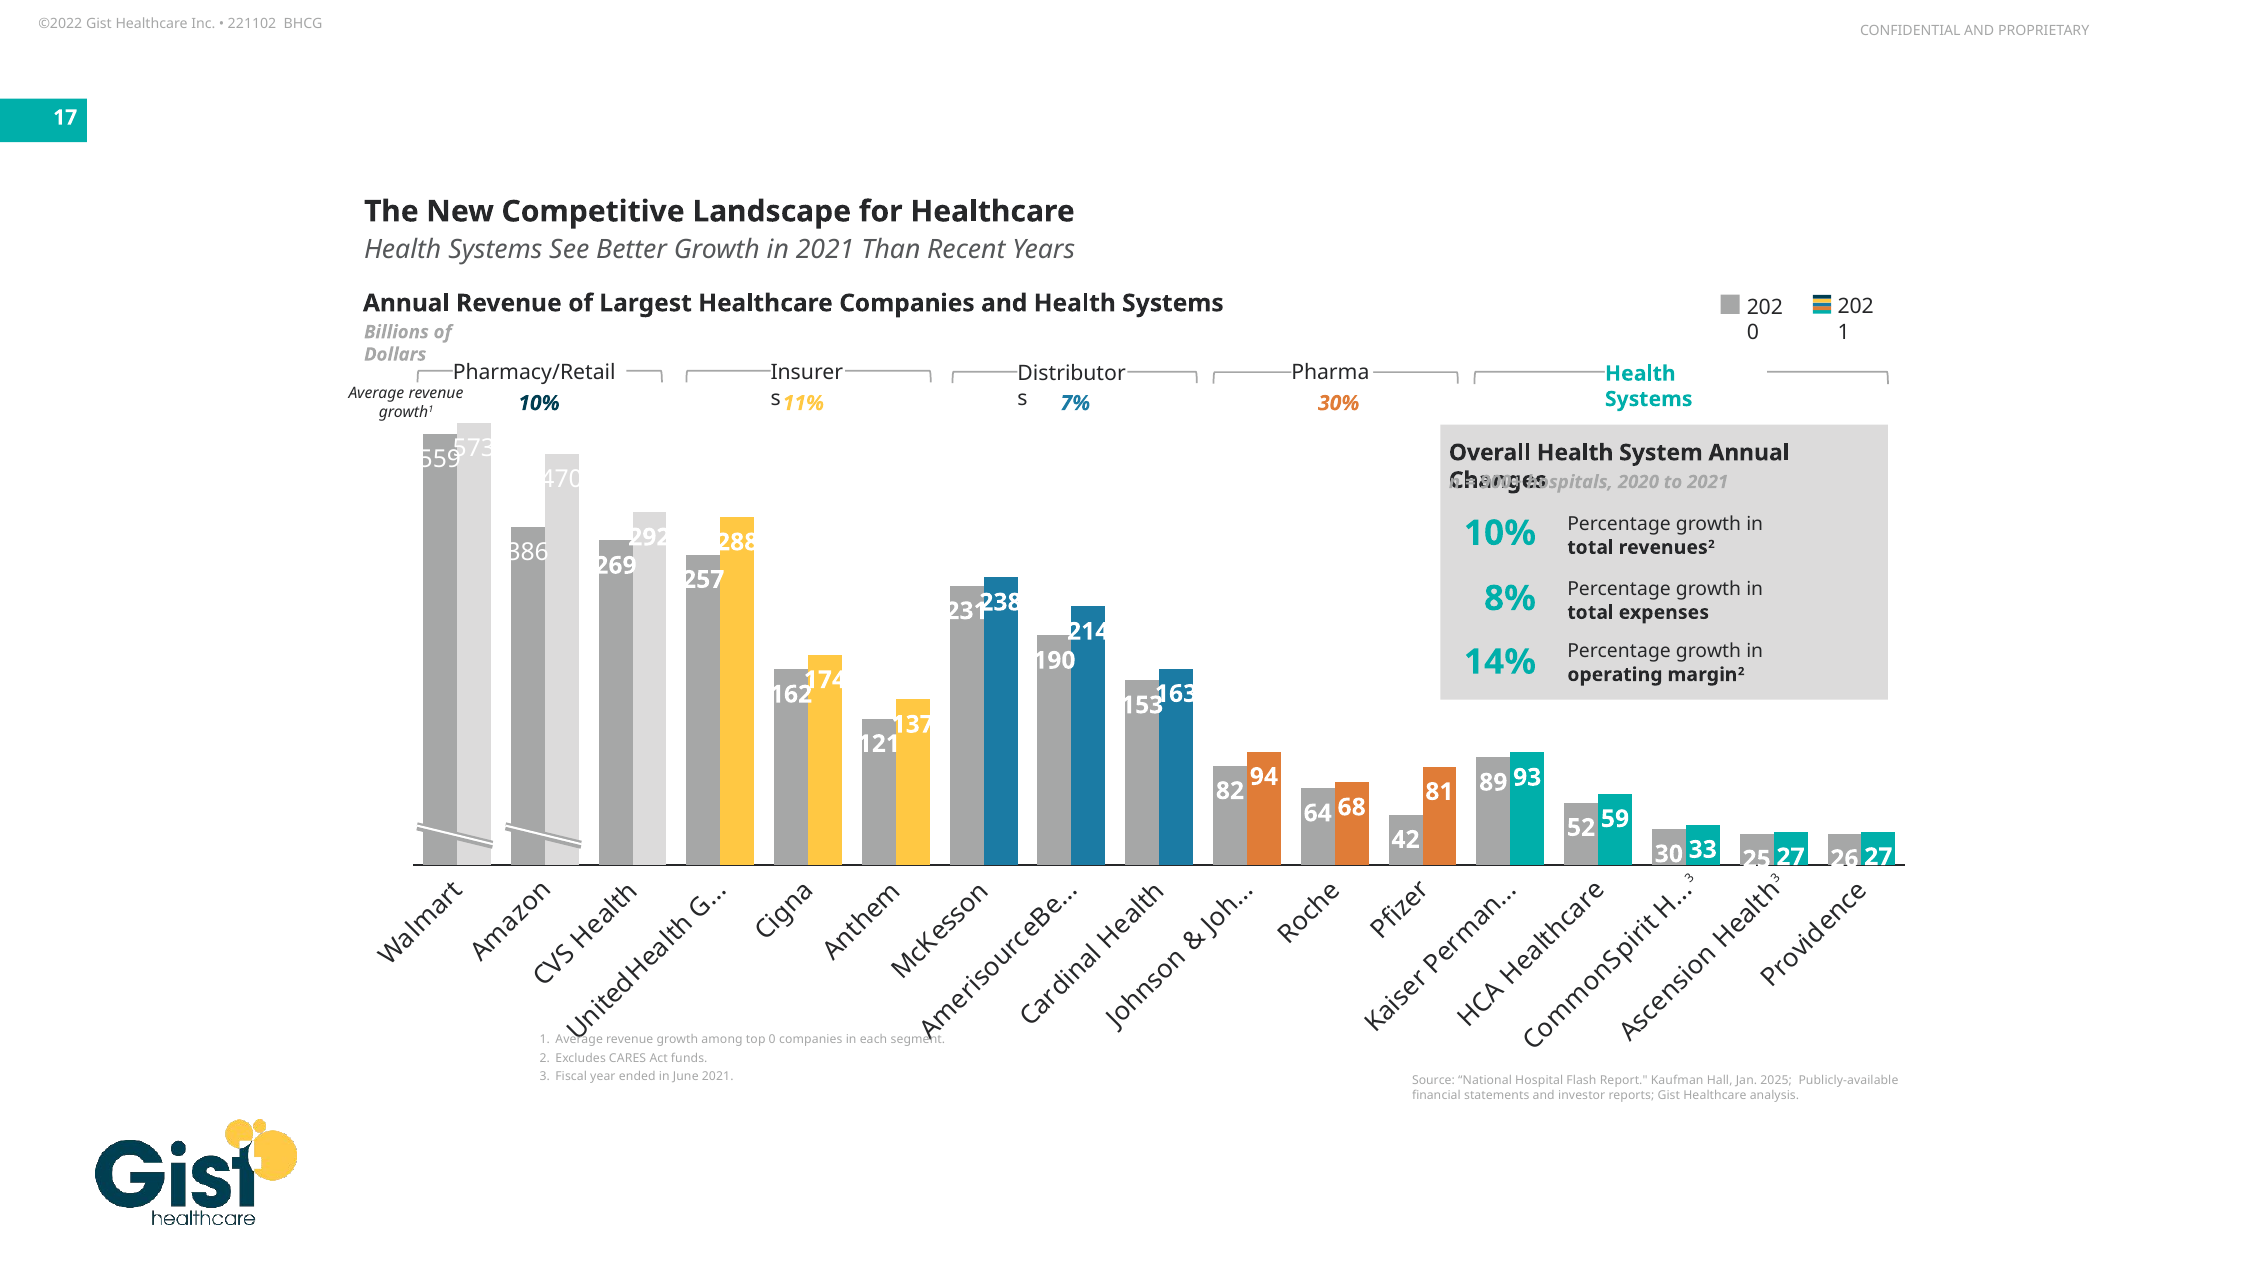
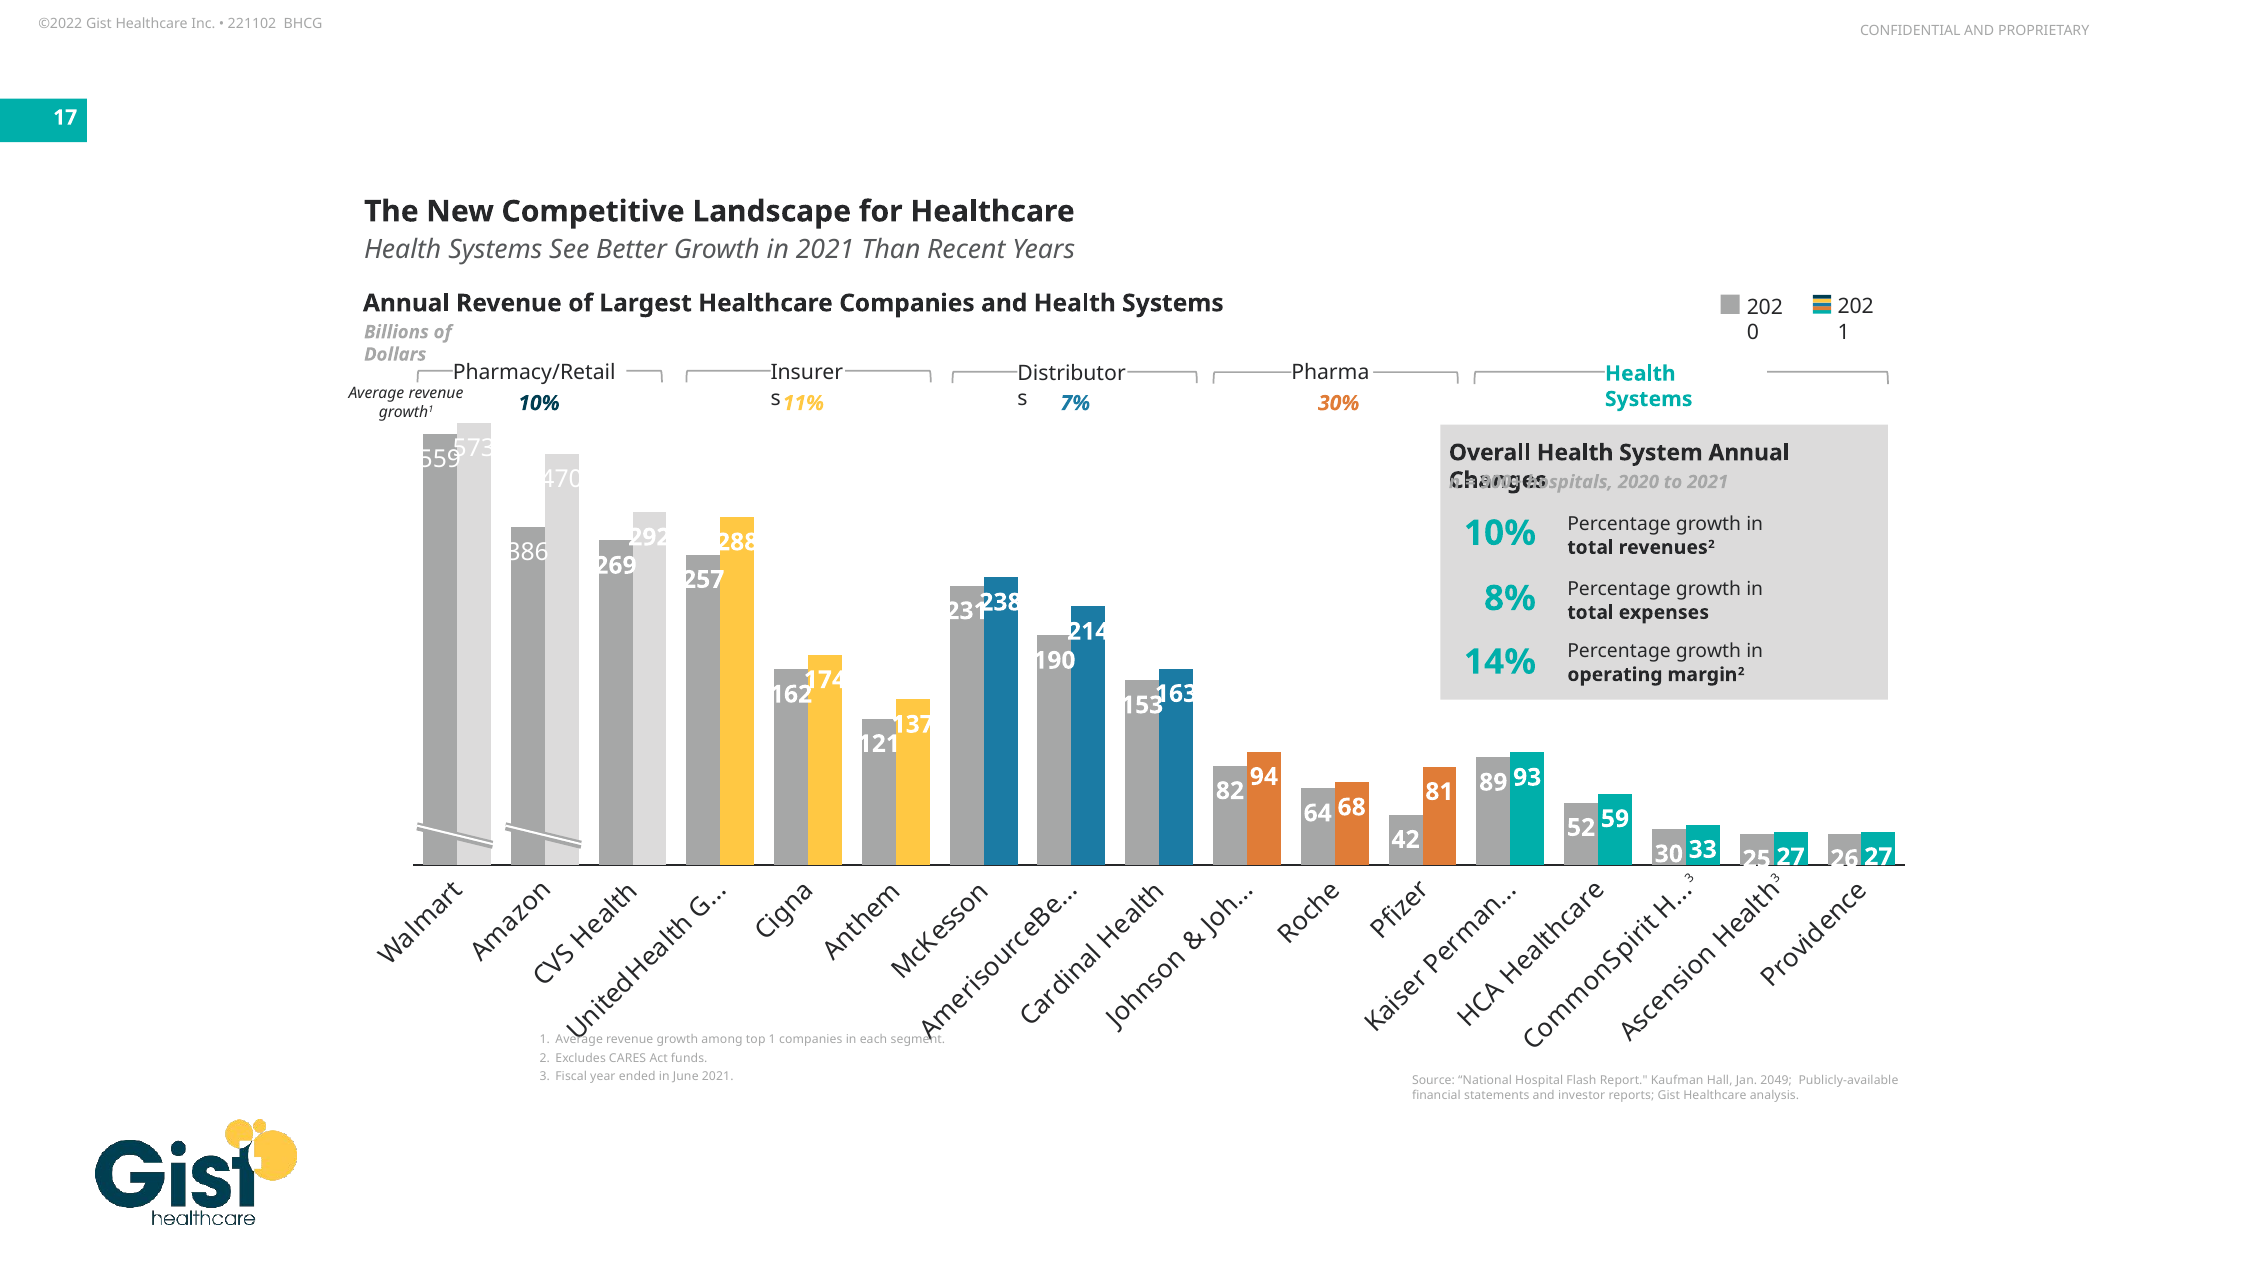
top 0: 0 -> 1
2025: 2025 -> 2049
